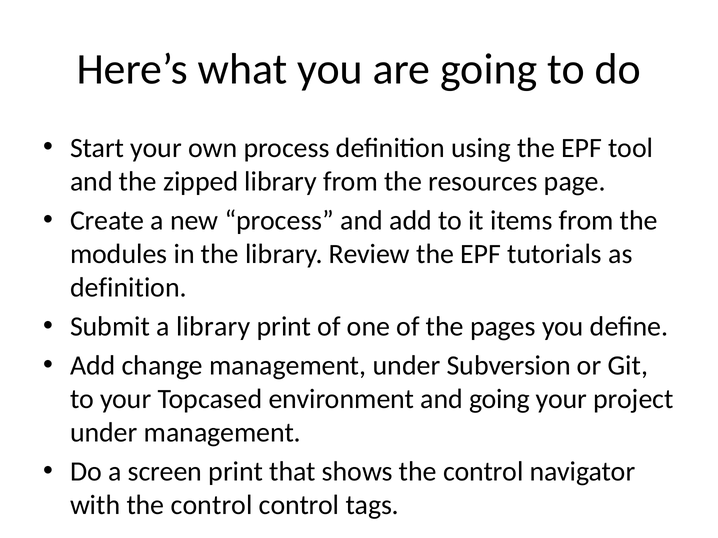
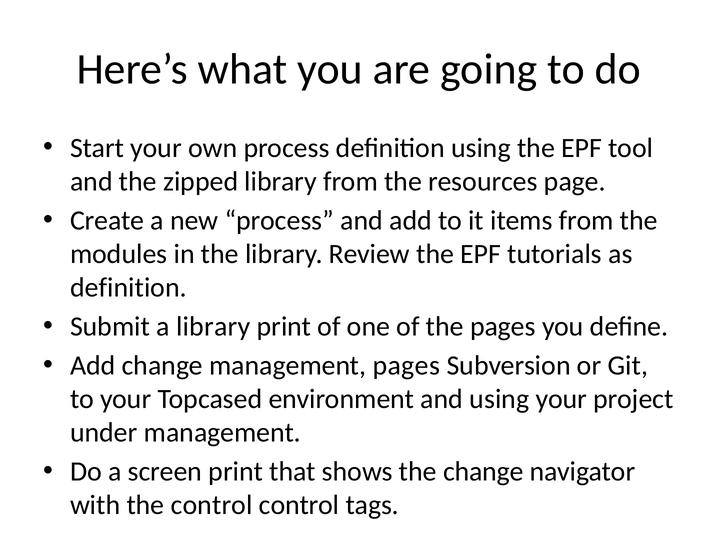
management under: under -> pages
and going: going -> using
shows the control: control -> change
